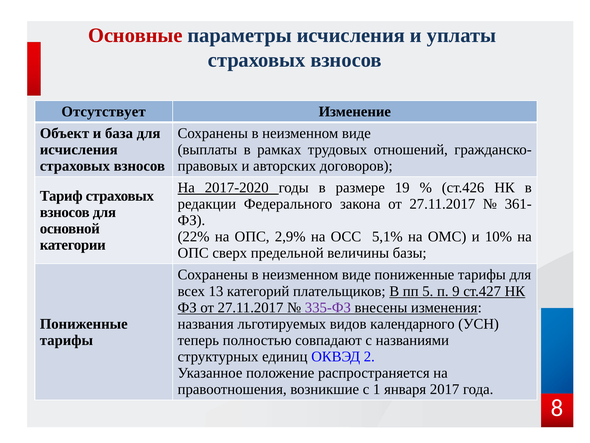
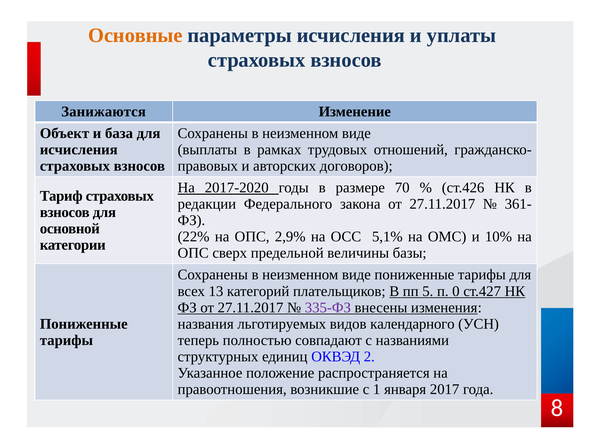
Основные colour: red -> orange
Отсутствует: Отсутствует -> Занижаются
19: 19 -> 70
9: 9 -> 0
